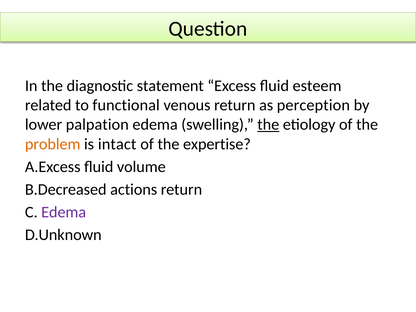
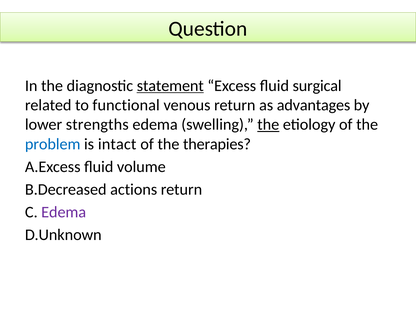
statement underline: none -> present
esteem: esteem -> surgical
perception: perception -> advantages
palpation: palpation -> strengths
problem colour: orange -> blue
expertise: expertise -> therapies
